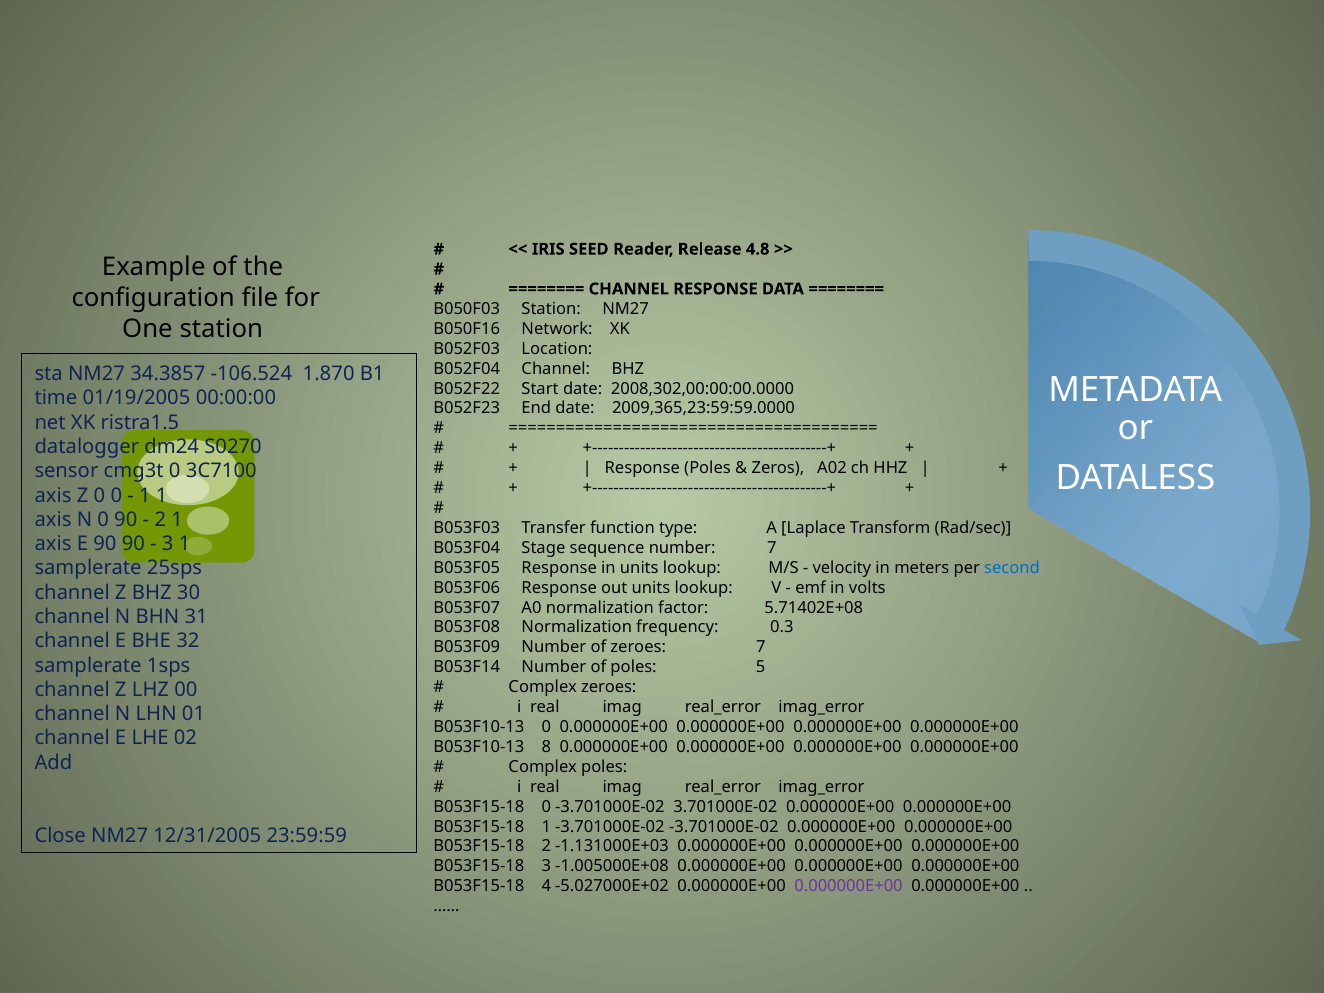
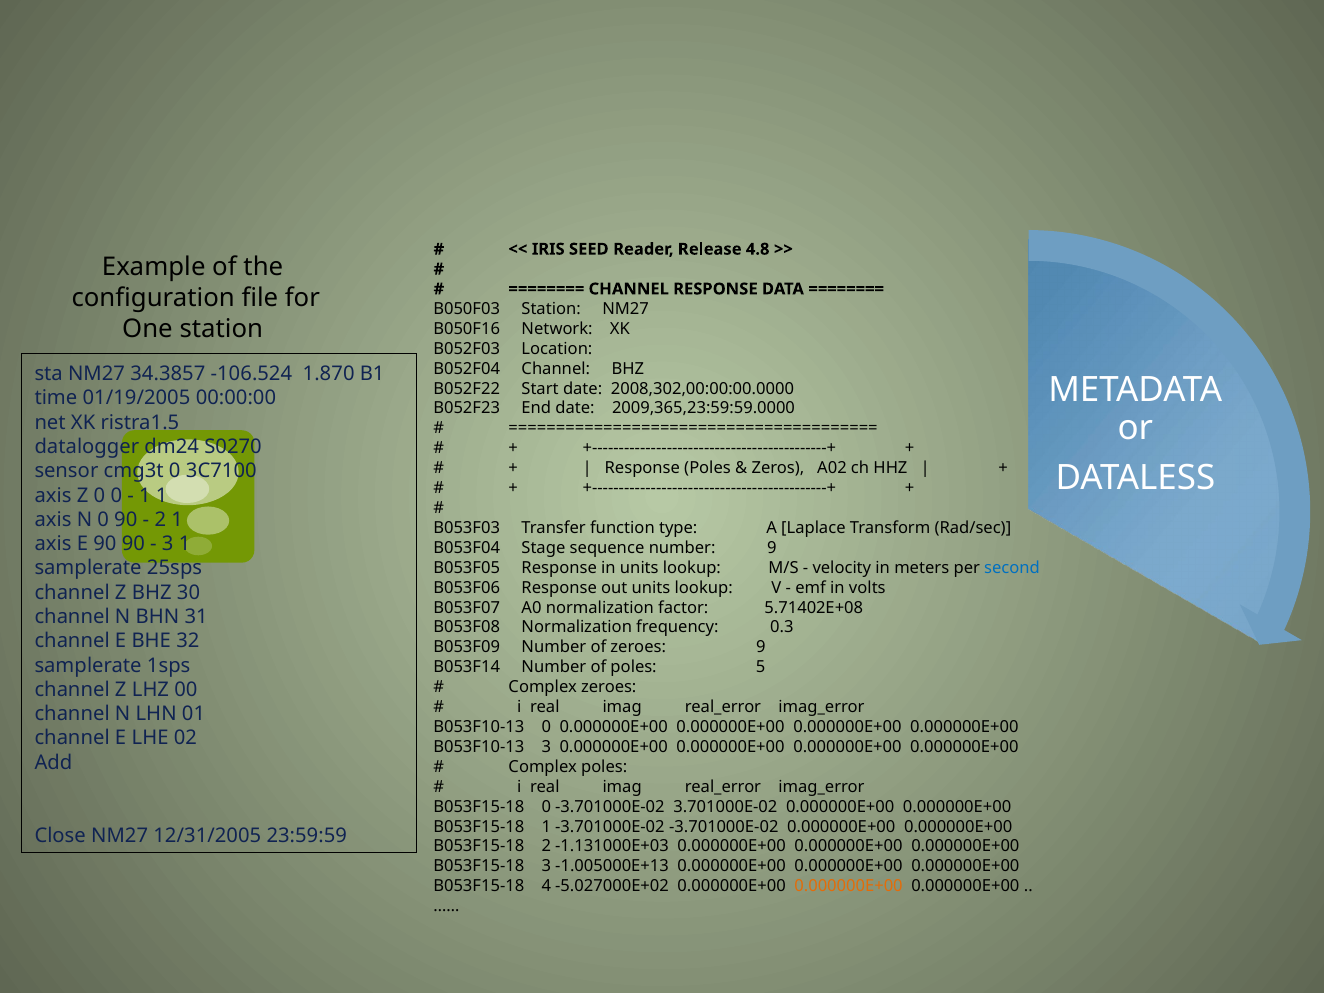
number 7: 7 -> 9
zeroes 7: 7 -> 9
B053F10-13 8: 8 -> 3
-1.005000E+08: -1.005000E+08 -> -1.005000E+13
0.000000E+00 at (849, 886) colour: purple -> orange
